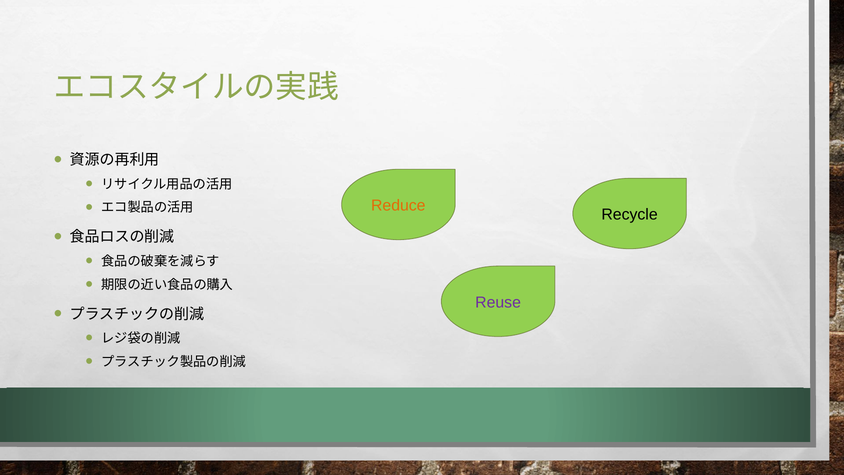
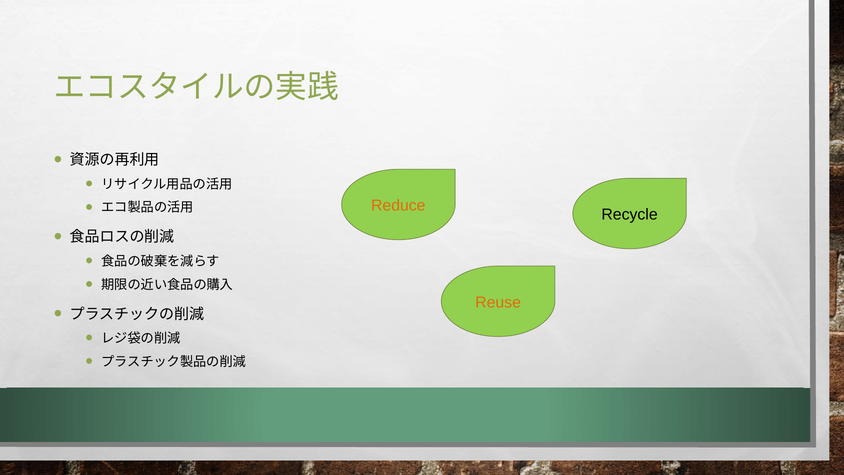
Reuse colour: purple -> orange
